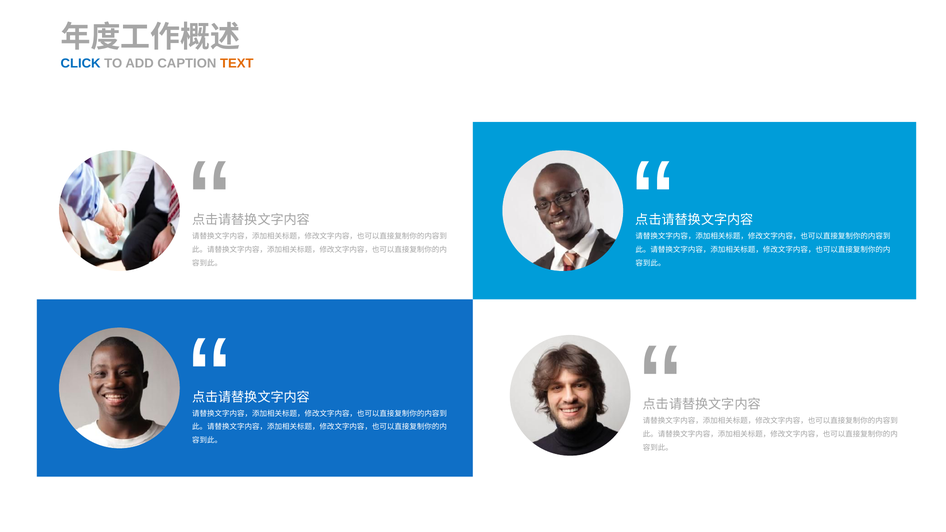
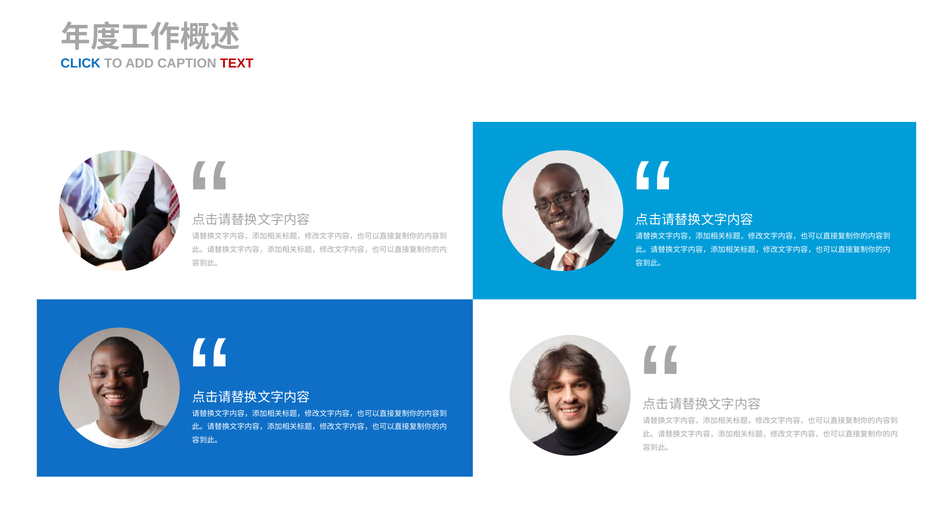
TEXT colour: orange -> red
